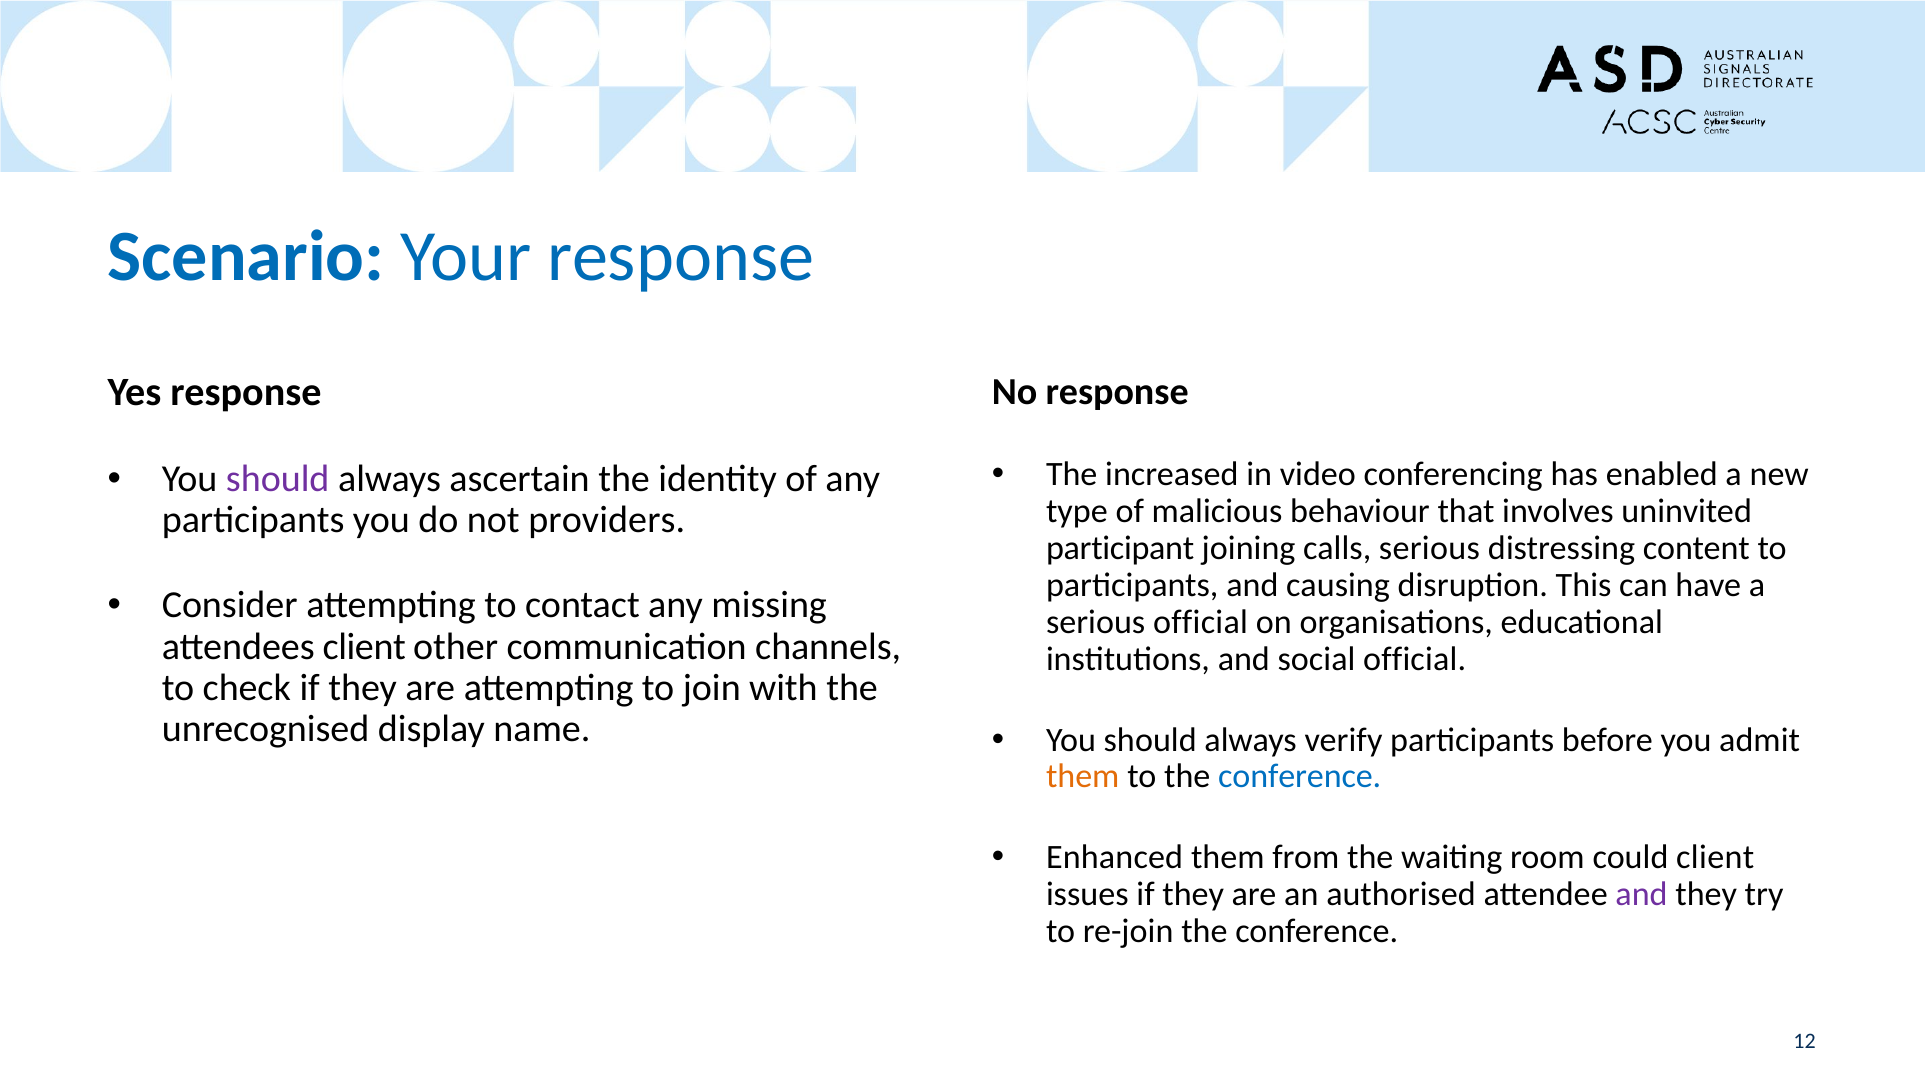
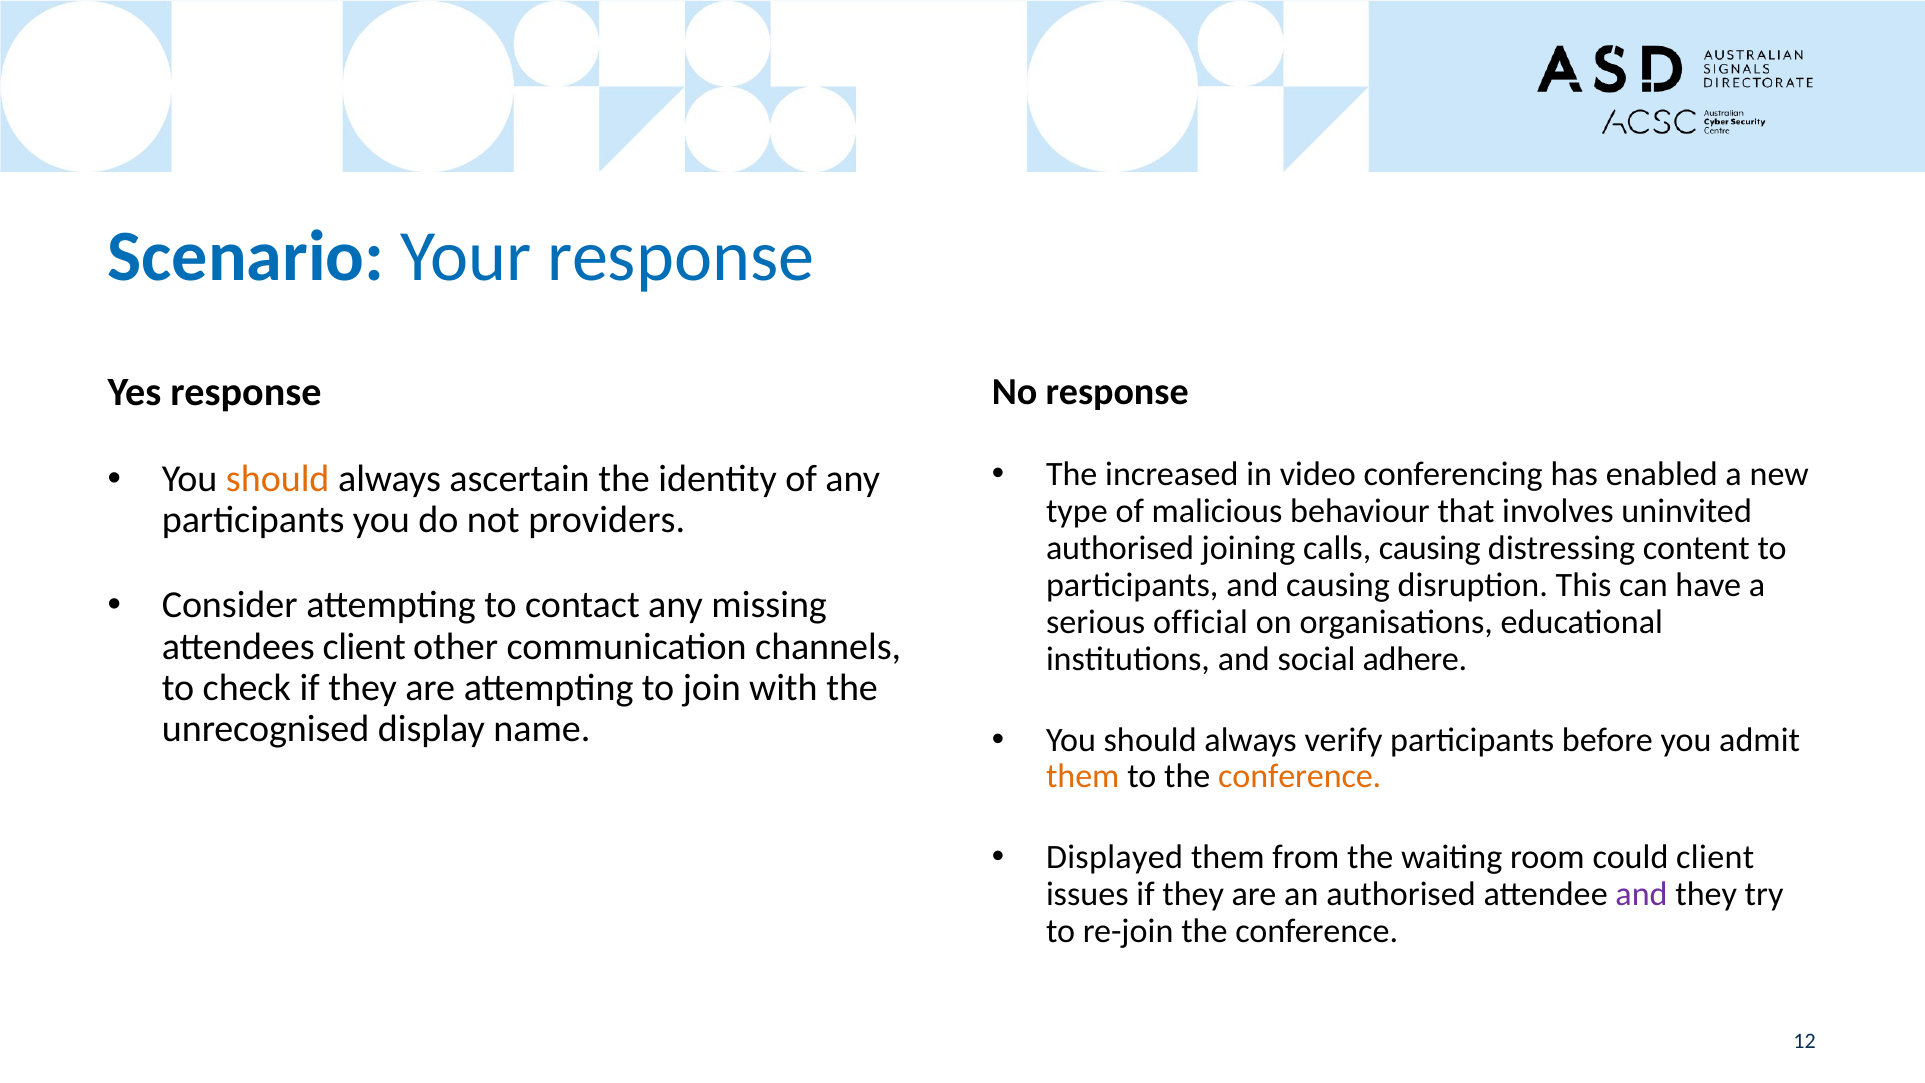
should at (278, 479) colour: purple -> orange
participant at (1120, 548): participant -> authorised
calls serious: serious -> causing
social official: official -> adhere
conference at (1300, 777) colour: blue -> orange
Enhanced: Enhanced -> Displayed
